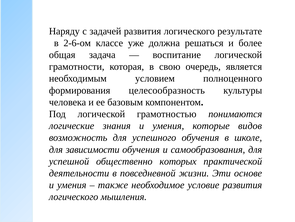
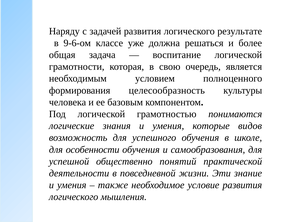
2-6-ом: 2-6-ом -> 9-6-ом
зависимости: зависимости -> особенности
которых: которых -> понятий
основе: основе -> знание
